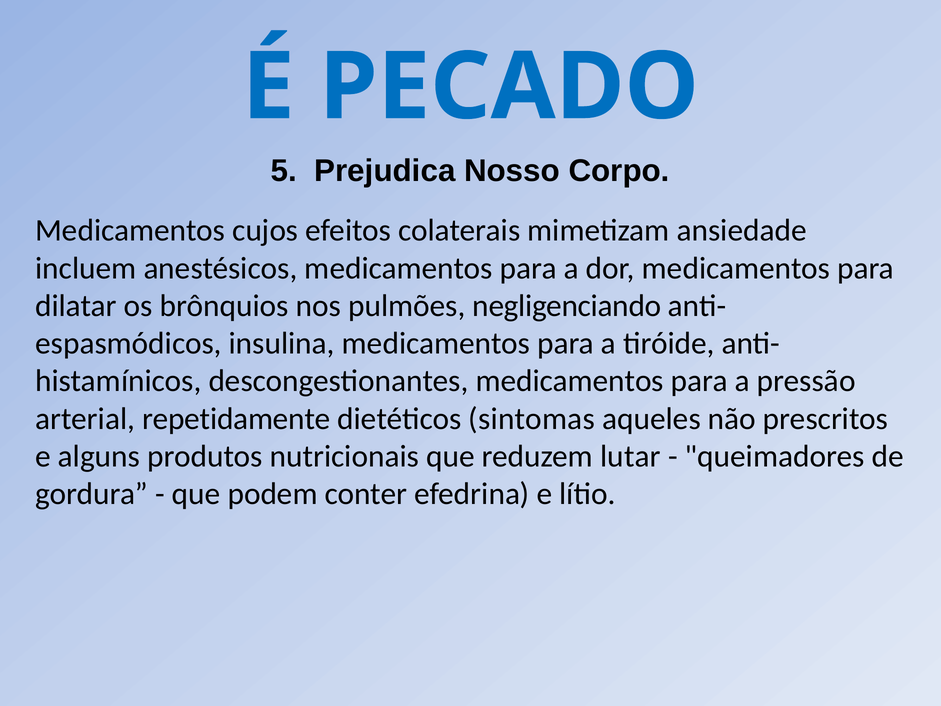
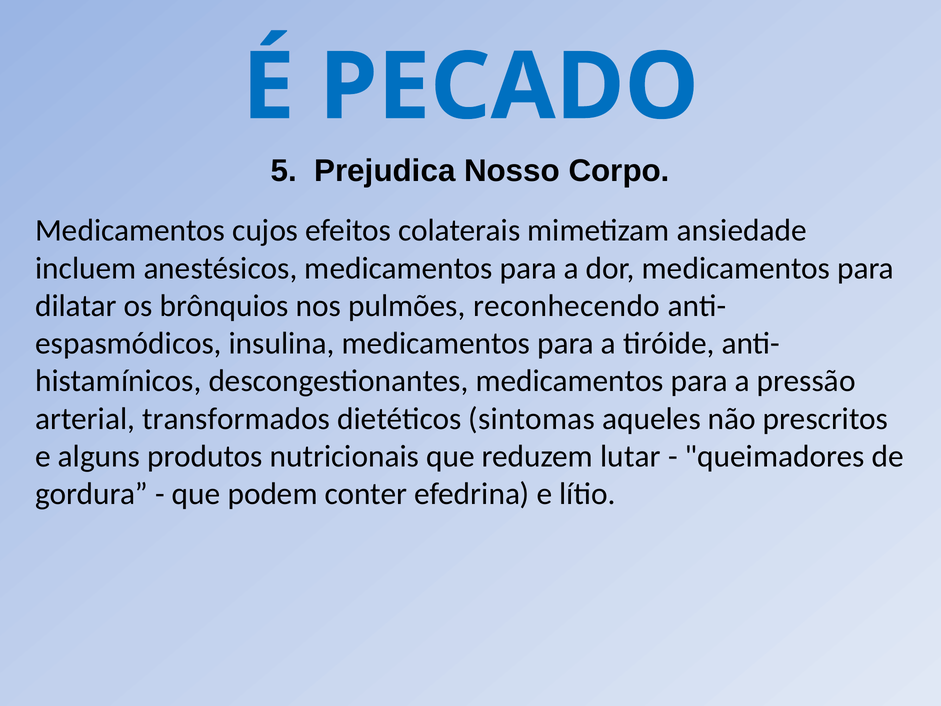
negligenciando: negligenciando -> reconhecendo
repetidamente: repetidamente -> transformados
